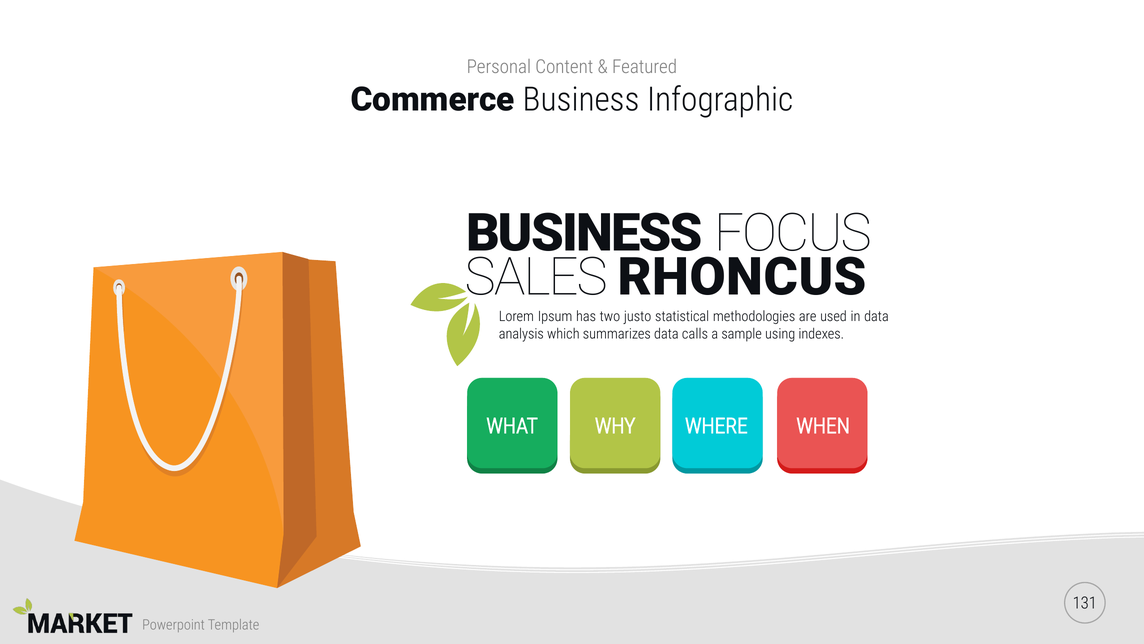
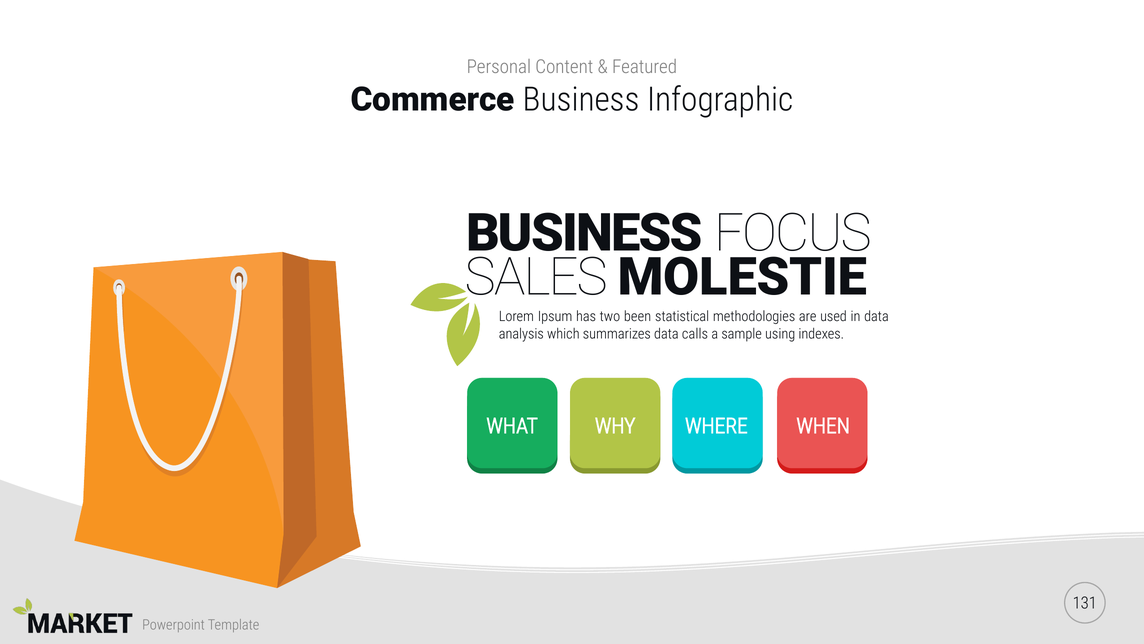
RHONCUS: RHONCUS -> MOLESTIE
justo: justo -> been
